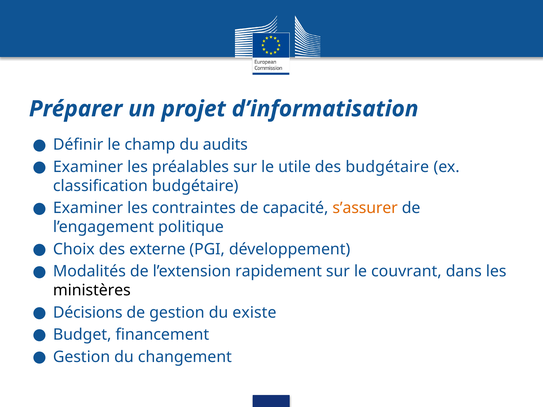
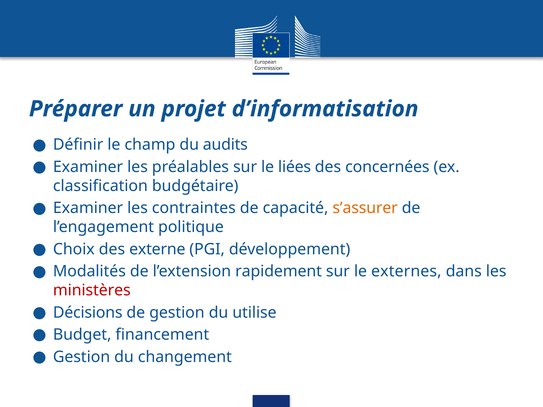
utile: utile -> liées
des budgétaire: budgétaire -> concernées
couvrant: couvrant -> externes
ministères colour: black -> red
existe: existe -> utilise
